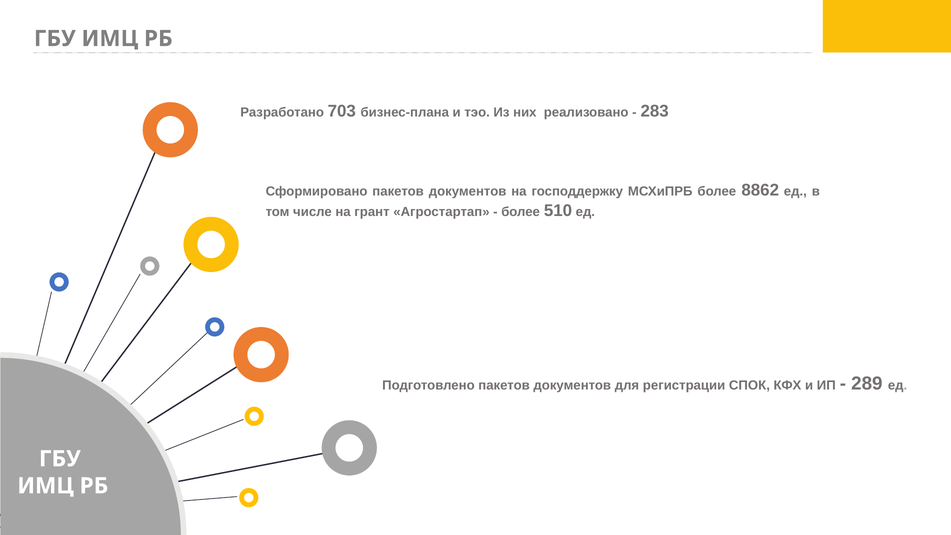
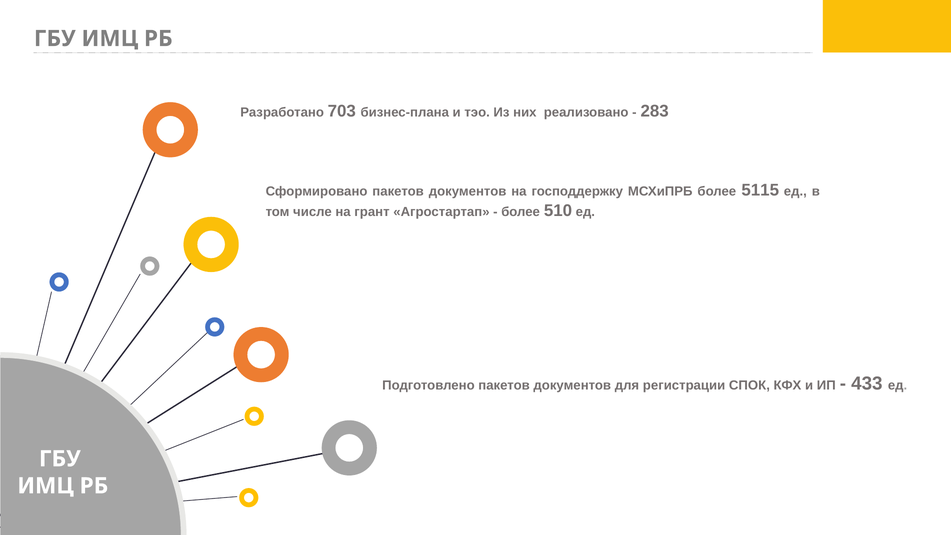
8862: 8862 -> 5115
289: 289 -> 433
